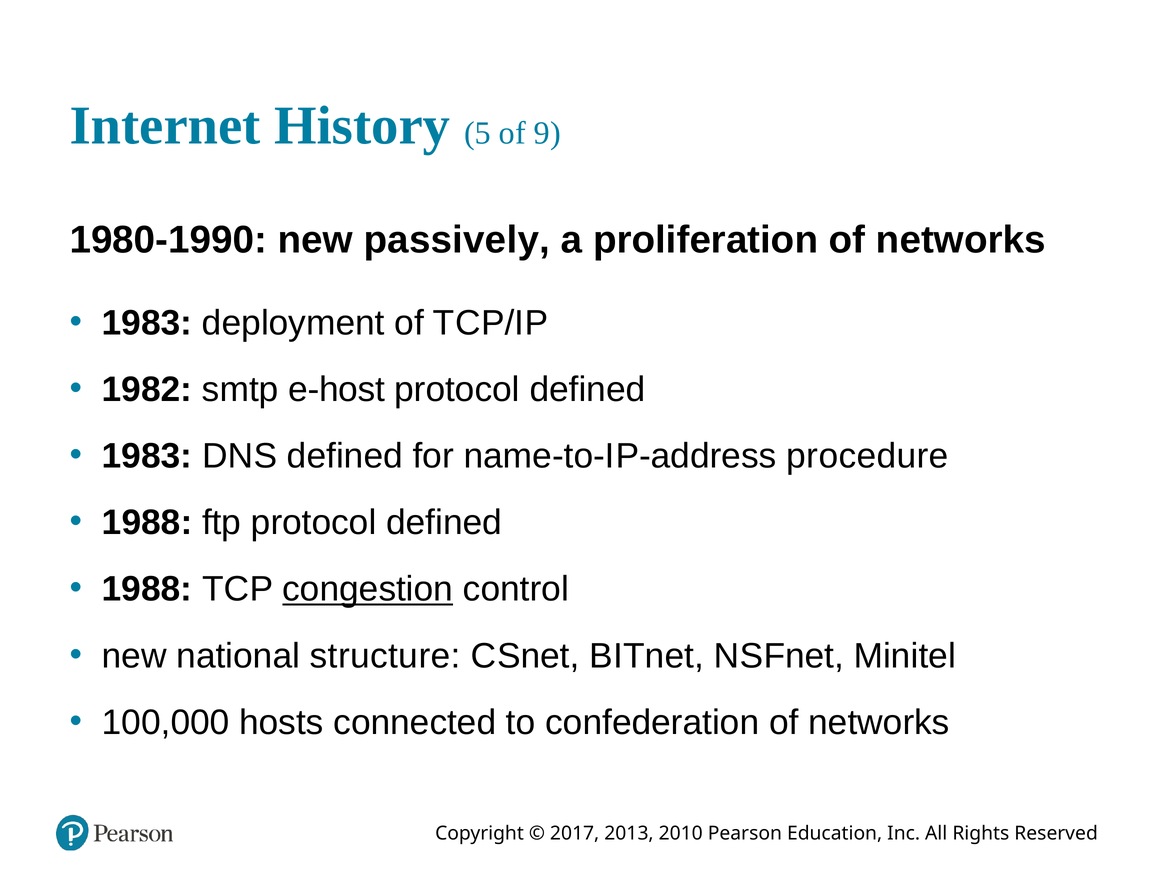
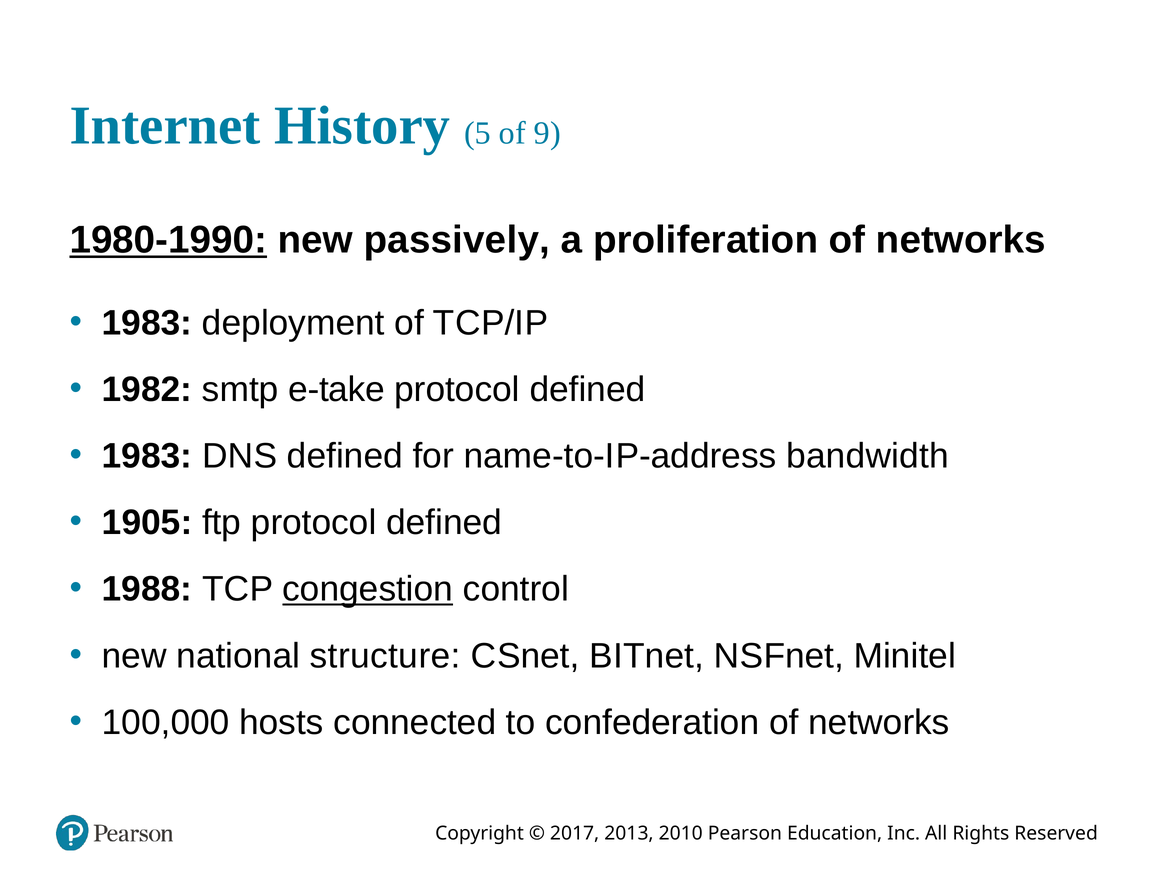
1980-1990 underline: none -> present
e-host: e-host -> e-take
procedure: procedure -> bandwidth
1988 at (147, 523): 1988 -> 1905
